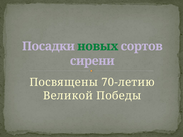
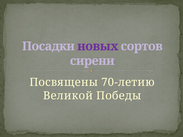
новых colour: green -> purple
